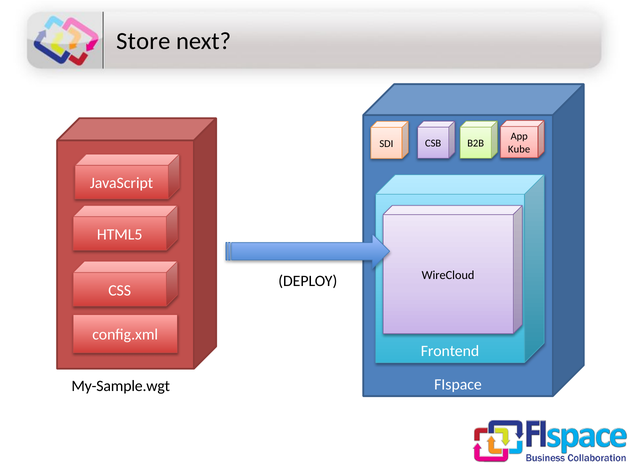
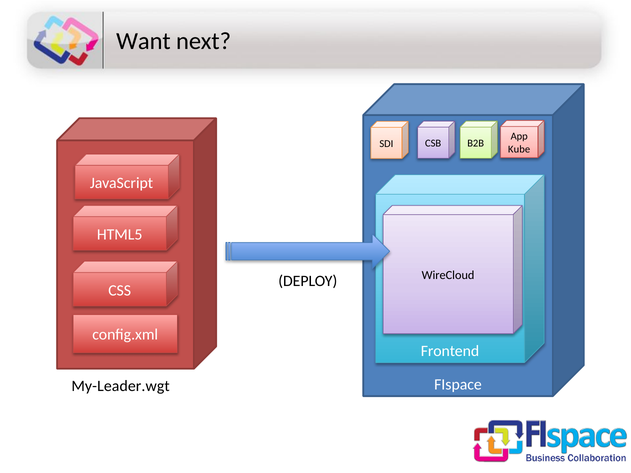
Store: Store -> Want
My-Sample.wgt: My-Sample.wgt -> My-Leader.wgt
